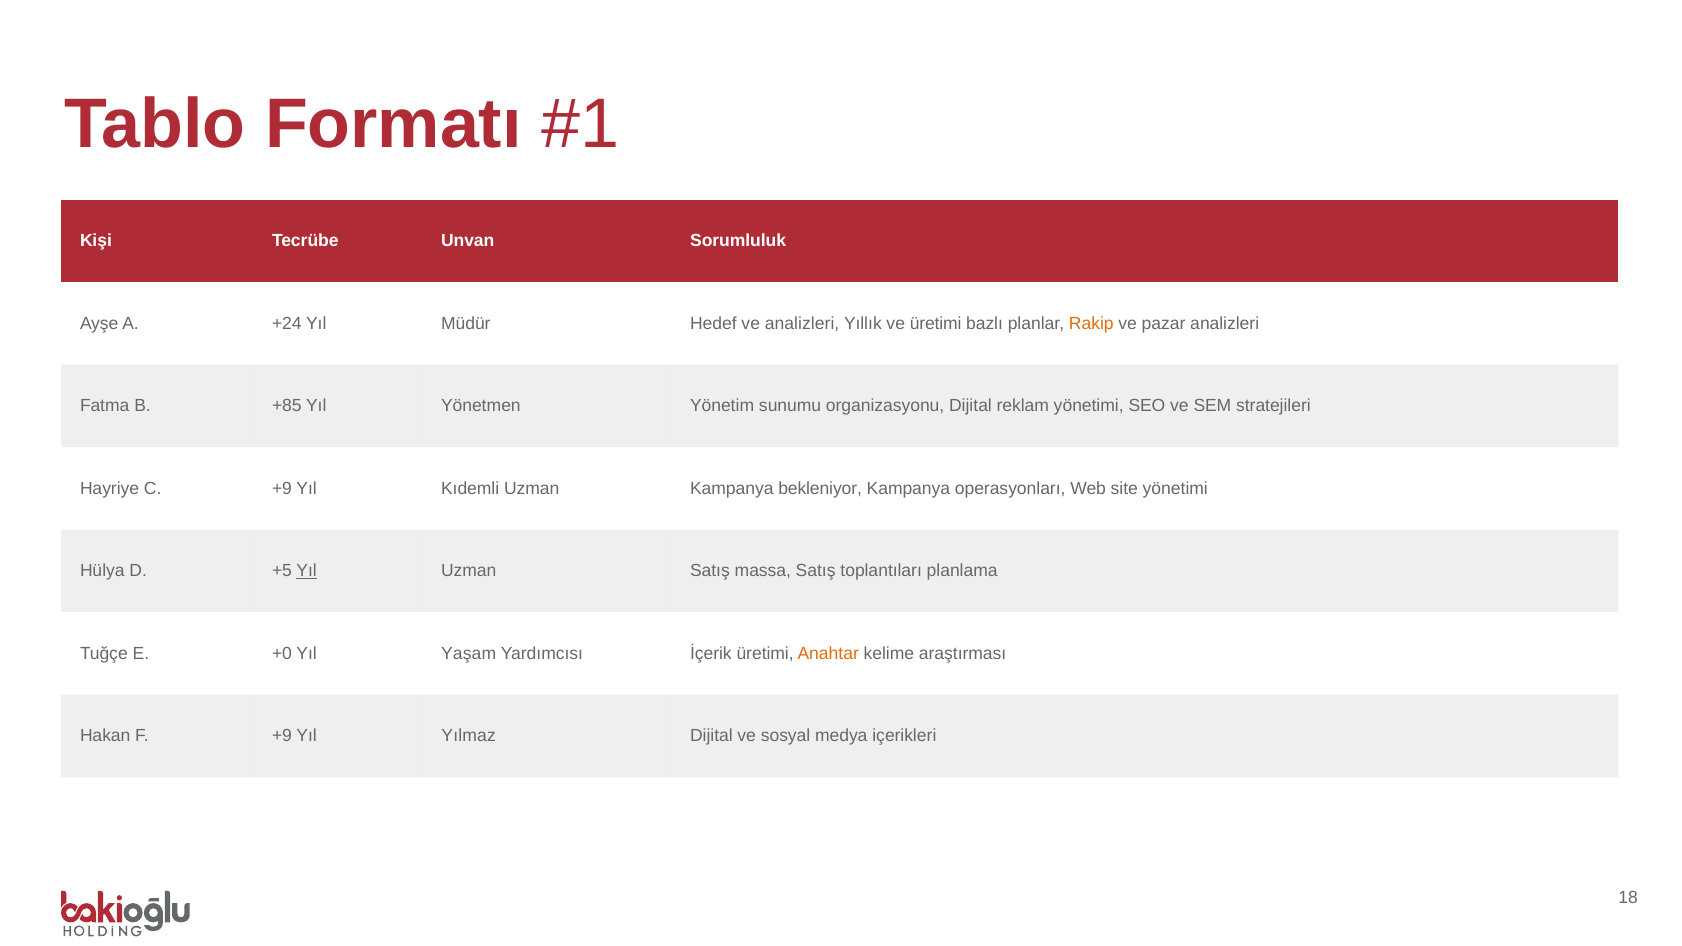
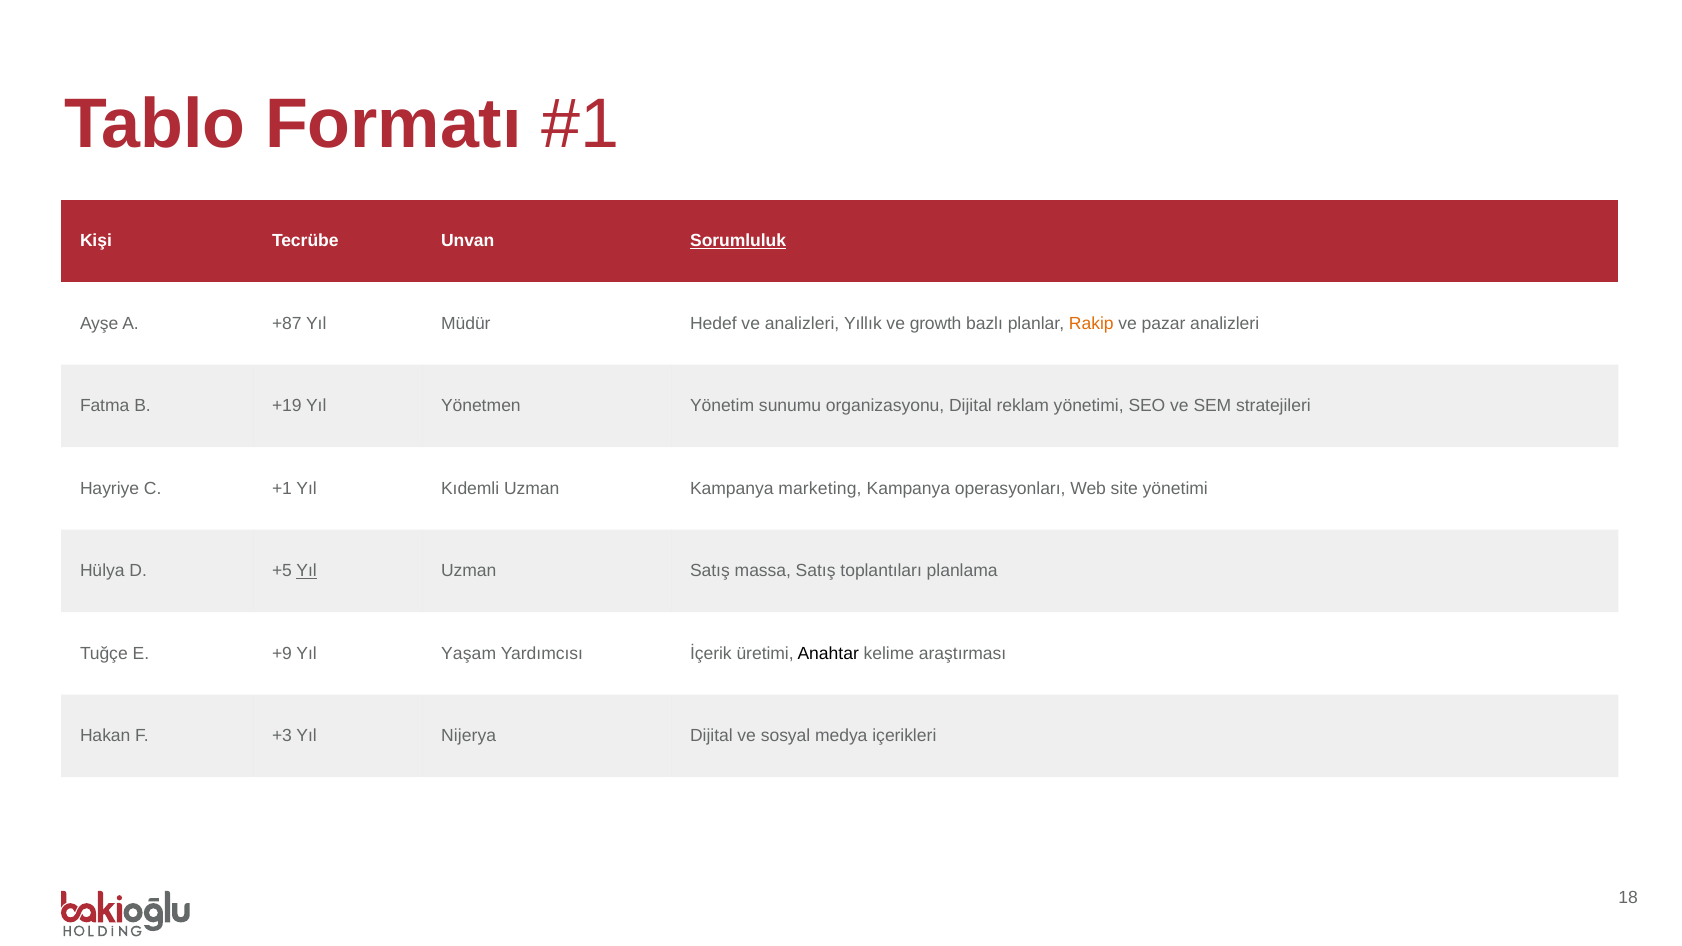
Sorumluluk underline: none -> present
+24: +24 -> +87
ve üretimi: üretimi -> growth
+85: +85 -> +19
C +9: +9 -> +1
bekleniyor: bekleniyor -> marketing
+0: +0 -> +9
Anahtar colour: orange -> black
F +9: +9 -> +3
Yılmaz: Yılmaz -> Nijerya
